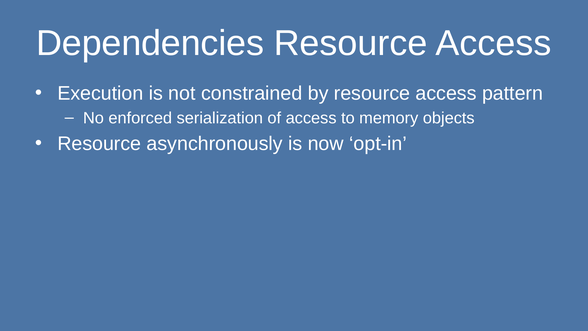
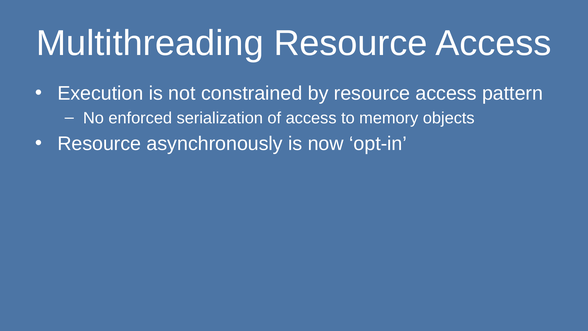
Dependencies: Dependencies -> Multithreading
